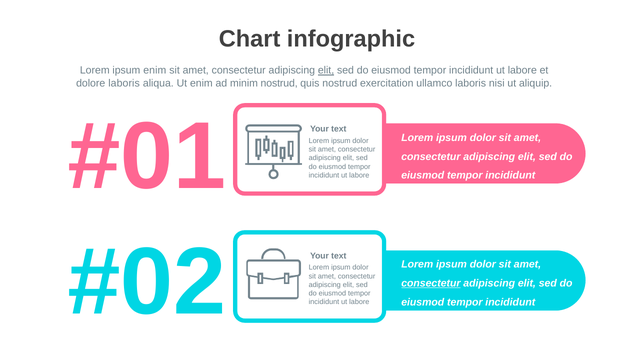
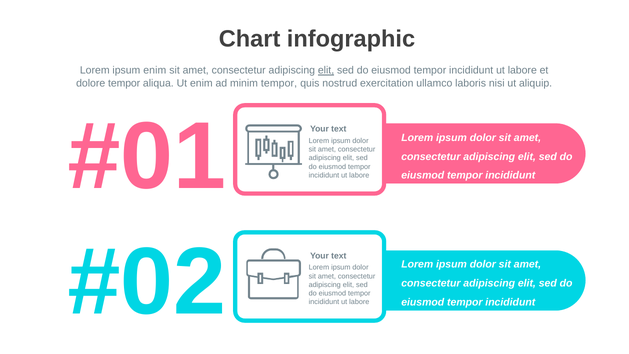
dolore laboris: laboris -> tempor
minim nostrud: nostrud -> tempor
consectetur at (431, 283) underline: present -> none
